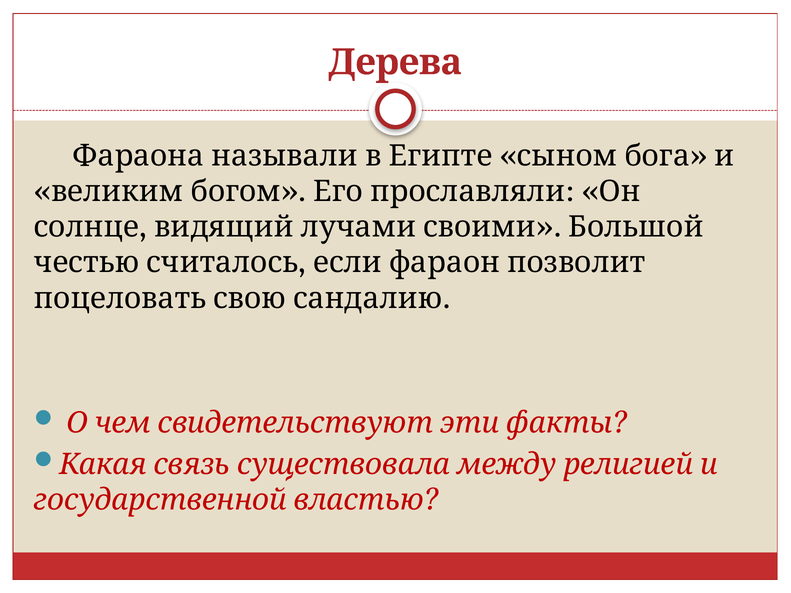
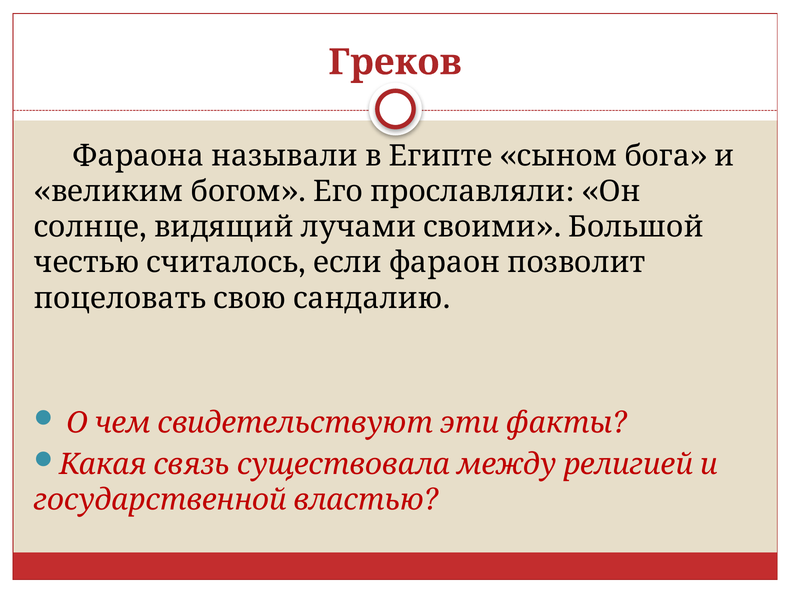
Дерева: Дерева -> Греков
